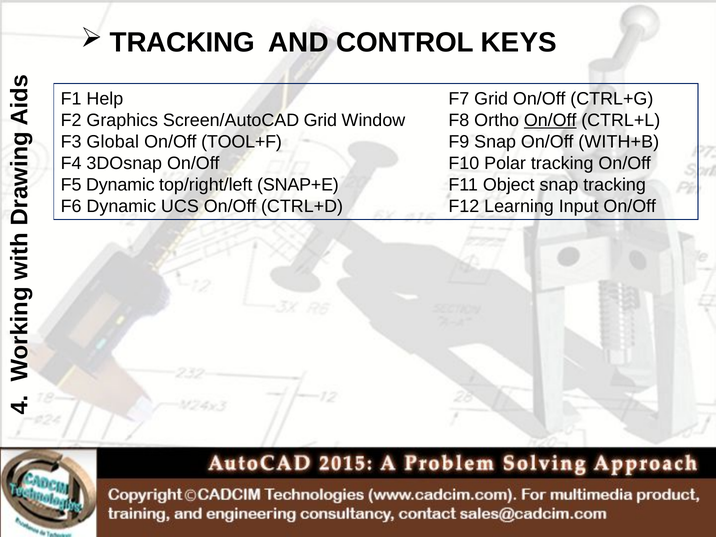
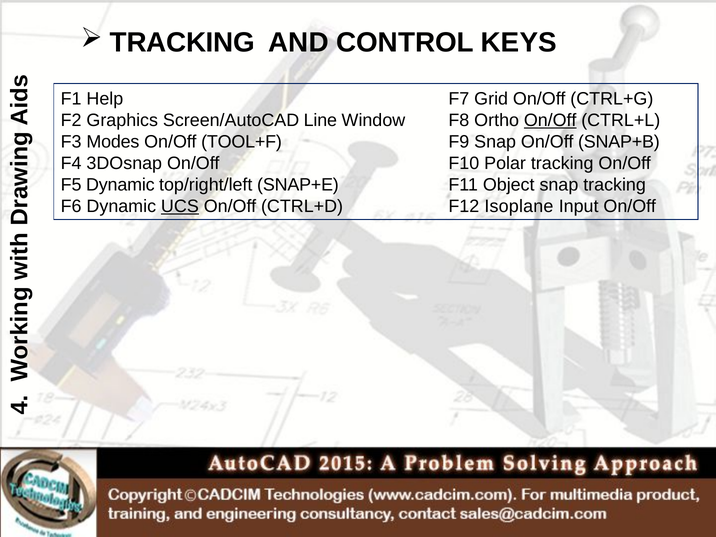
Screen/AutoCAD Grid: Grid -> Line
Global: Global -> Modes
WITH+B: WITH+B -> SNAP+B
UCS underline: none -> present
Learning: Learning -> Isoplane
